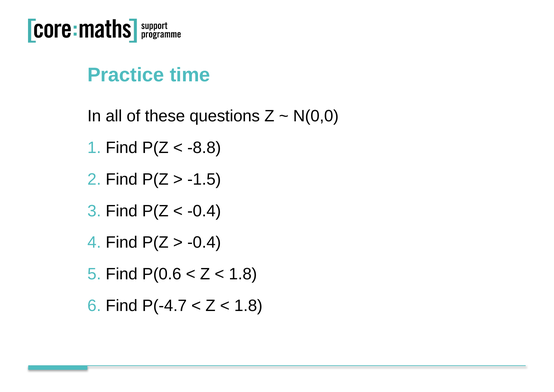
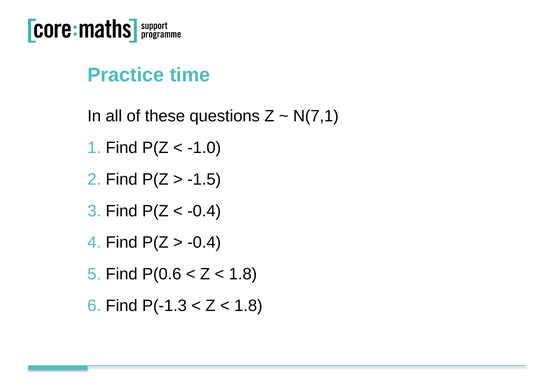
N(0,0: N(0,0 -> N(7,1
-8.8: -8.8 -> -1.0
P(-4.7: P(-4.7 -> P(-1.3
